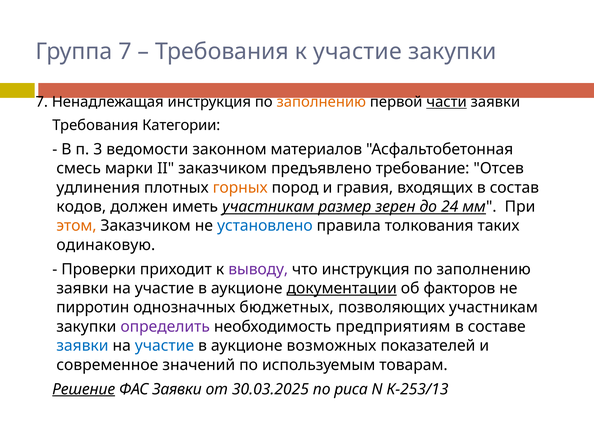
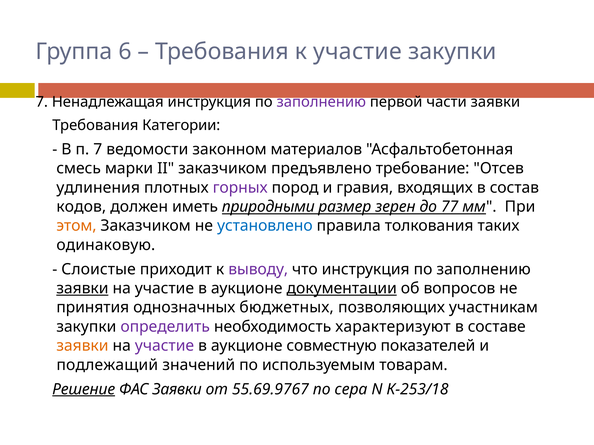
Группа 7: 7 -> 6
заполнению at (321, 102) colour: orange -> purple
части underline: present -> none
п 3: 3 -> 7
горных colour: orange -> purple
иметь участникам: участникам -> природными
24: 24 -> 77
Проверки: Проверки -> Слоистые
заявки at (82, 289) underline: none -> present
факторов: факторов -> вопросов
пирротин: пирротин -> принятия
предприятиям: предприятиям -> характеризуют
заявки at (82, 346) colour: blue -> orange
участие at (164, 346) colour: blue -> purple
возможных: возможных -> совместную
современное: современное -> подлежащий
30.03.2025: 30.03.2025 -> 55.69.9767
риса: риса -> сера
К-253/13: К-253/13 -> К-253/18
